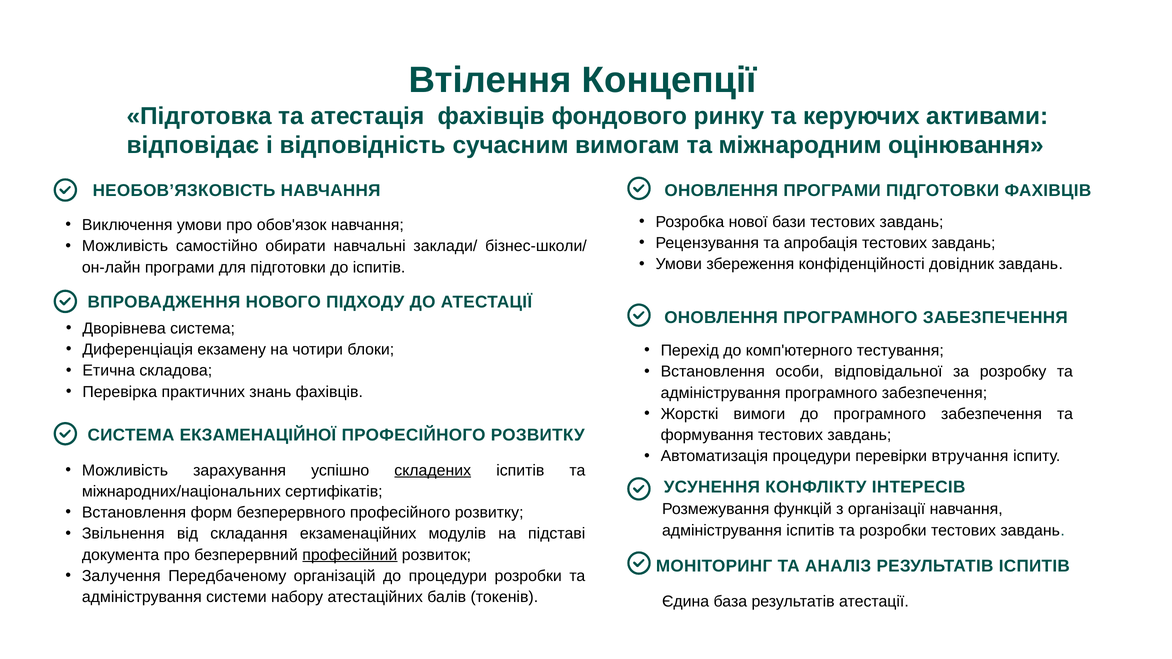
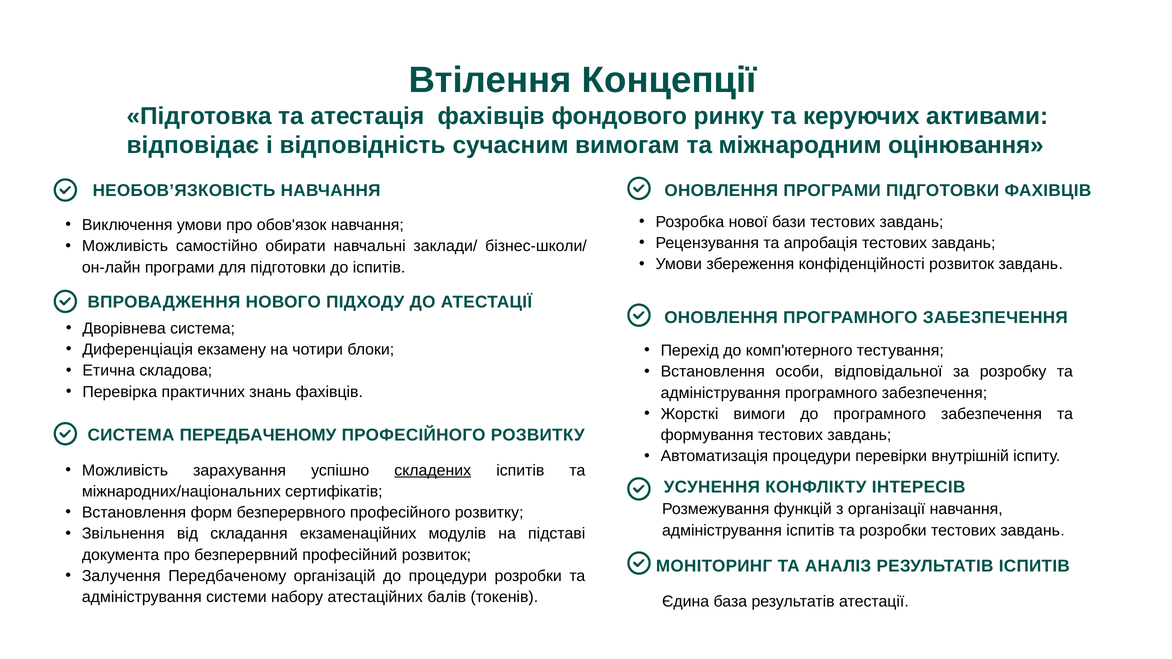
конфіденційності довідник: довідник -> розвиток
СИСТЕМА ЕКЗАМЕНАЦІЙНОЇ: ЕКЗАМЕНАЦІЙНОЇ -> ПЕРЕДБАЧЕНОМУ
втручання: втручання -> внутрішній
професійний underline: present -> none
